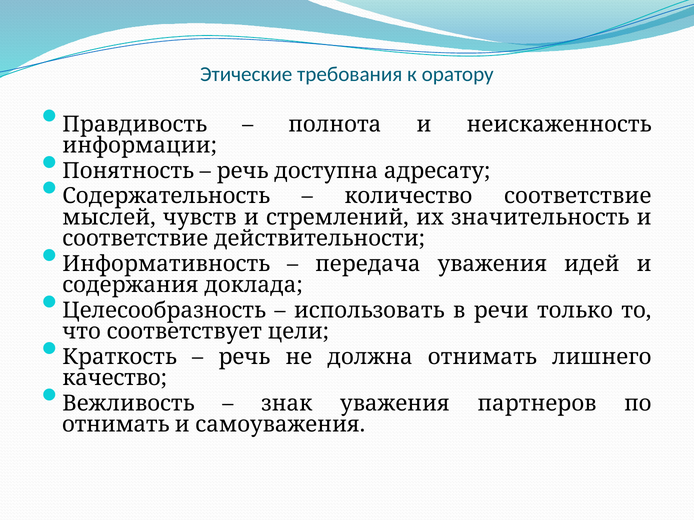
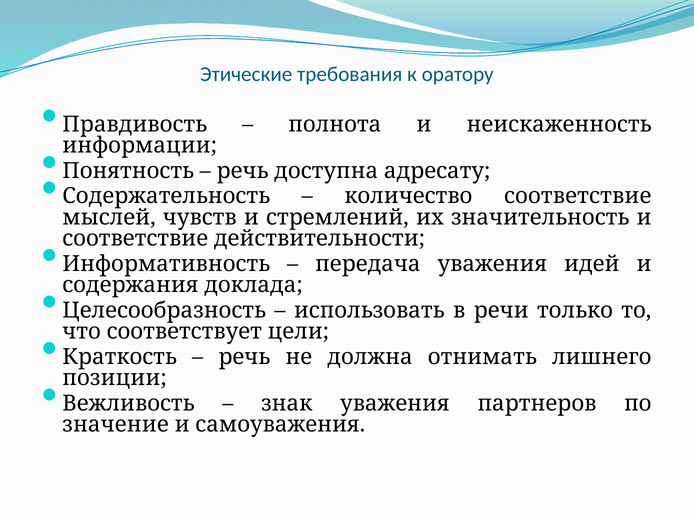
качество: качество -> позиции
отнимать at (116, 425): отнимать -> значение
